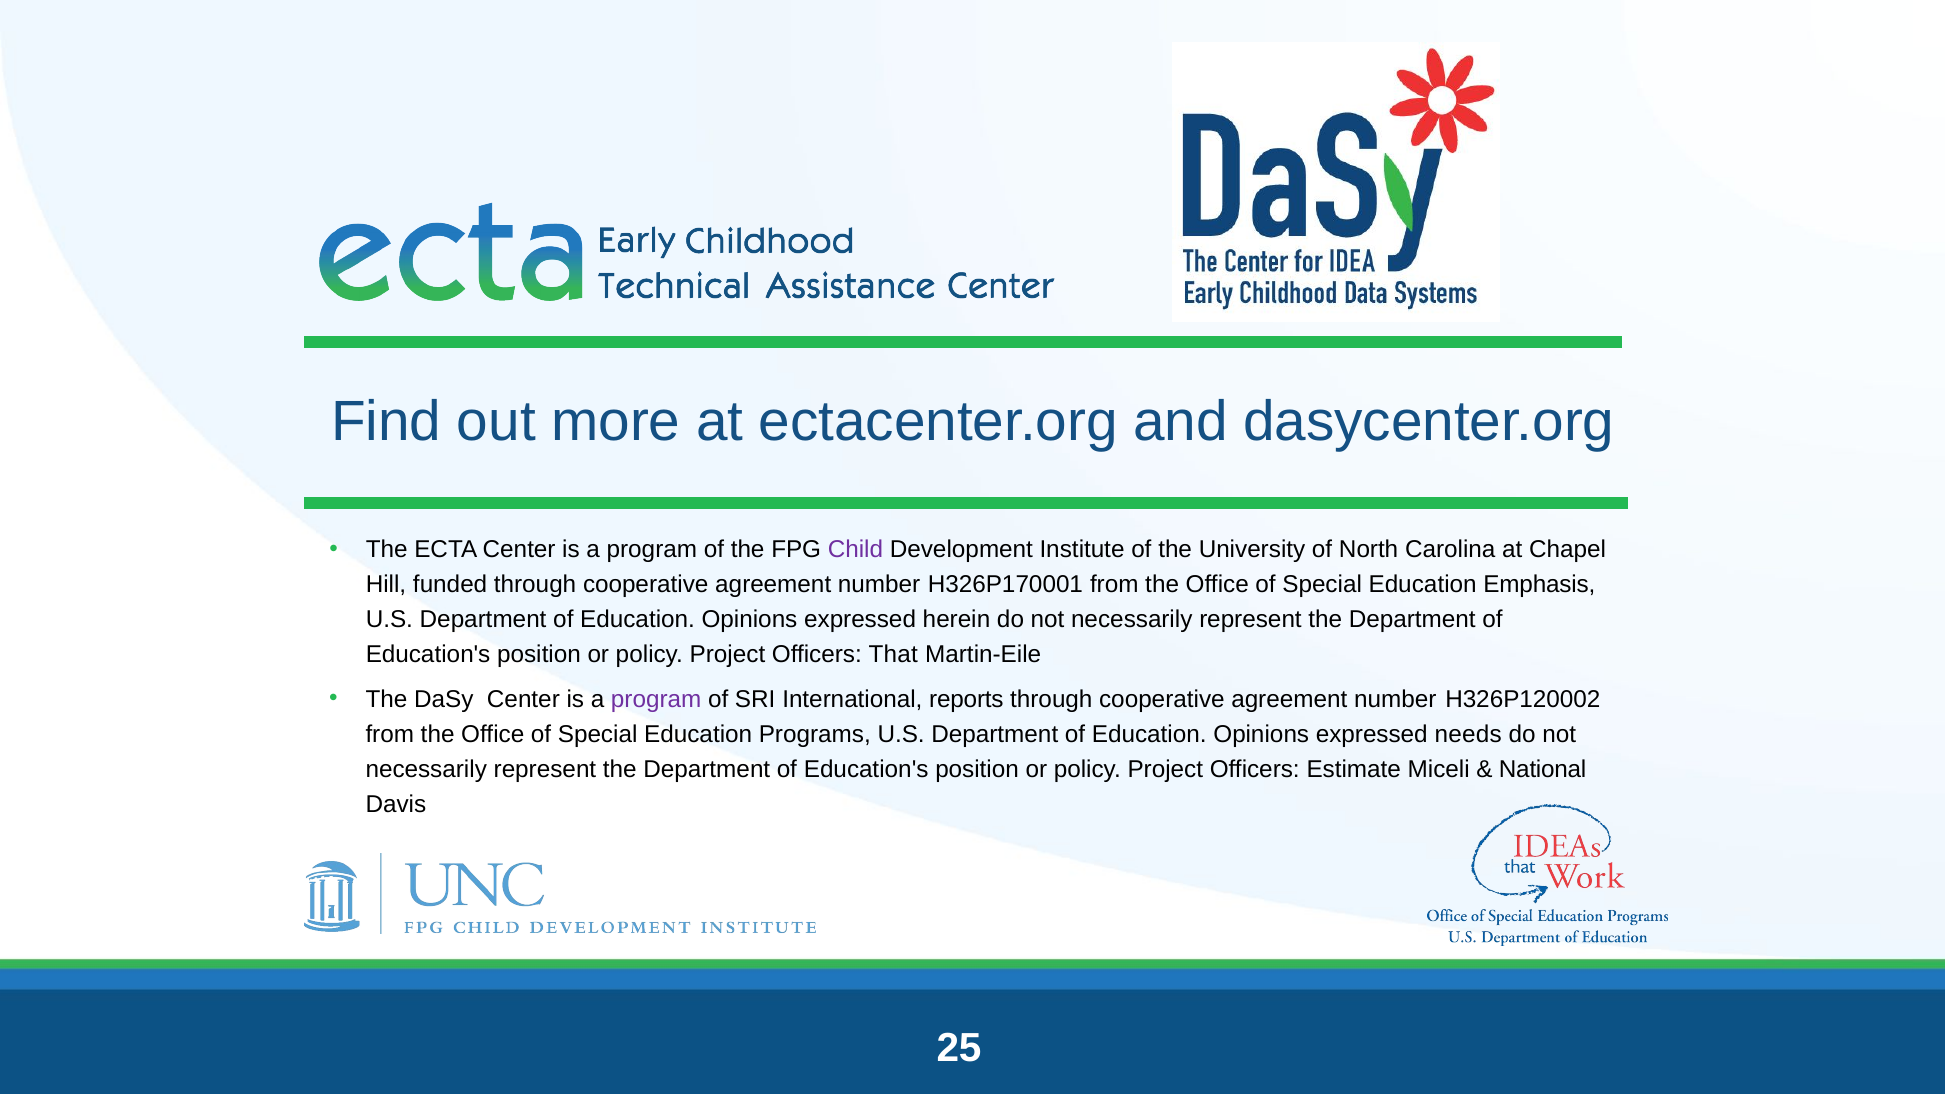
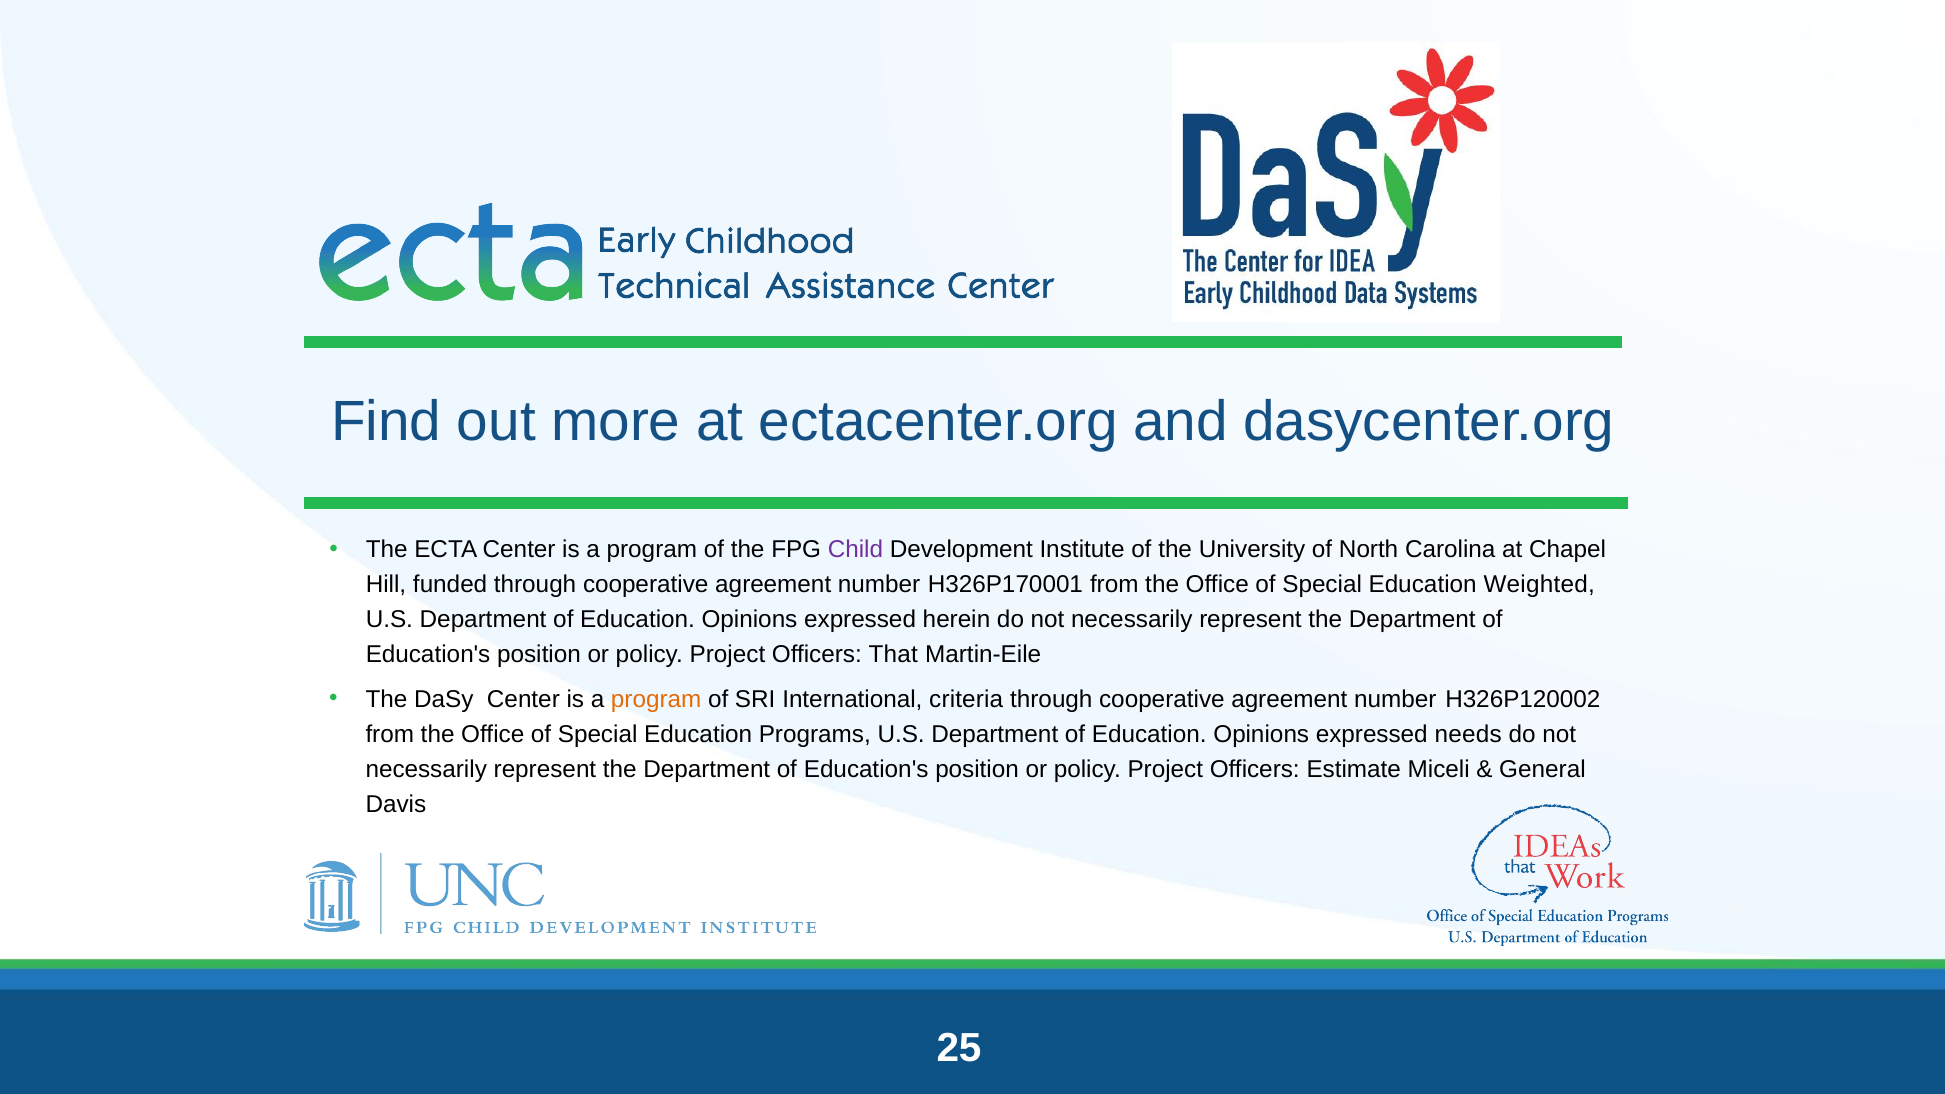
Emphasis: Emphasis -> Weighted
program at (656, 699) colour: purple -> orange
reports: reports -> criteria
National: National -> General
